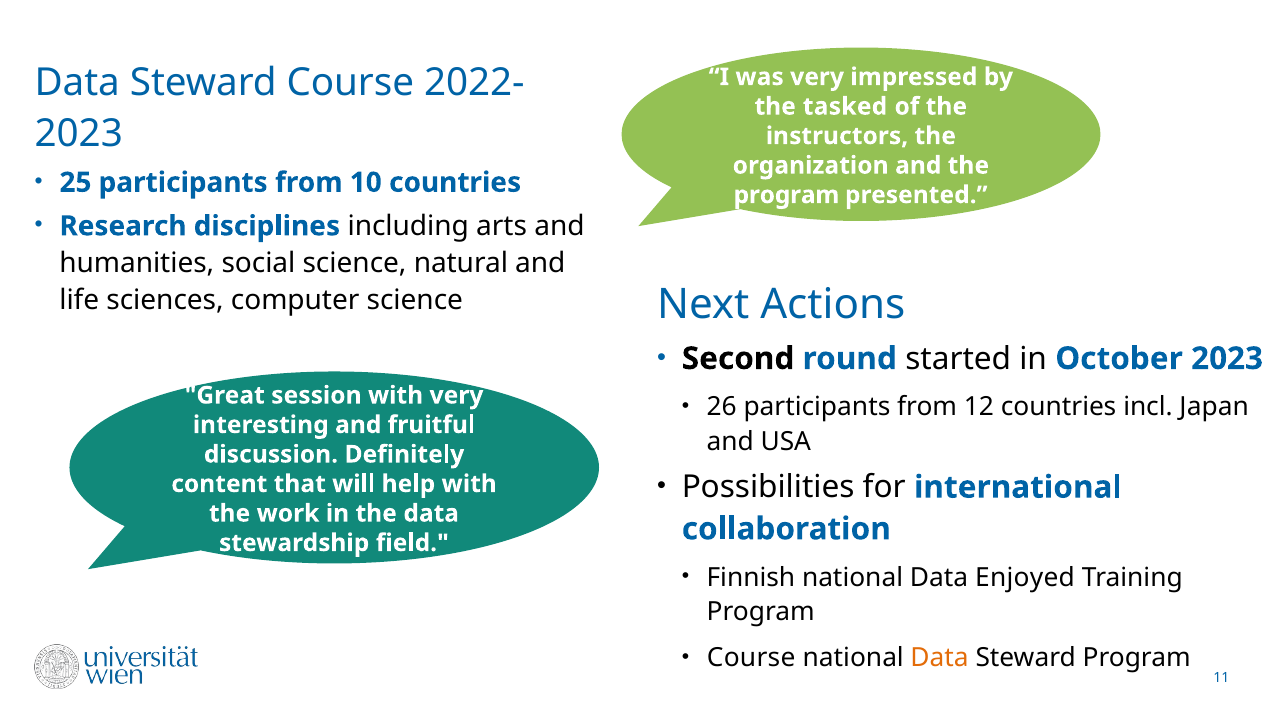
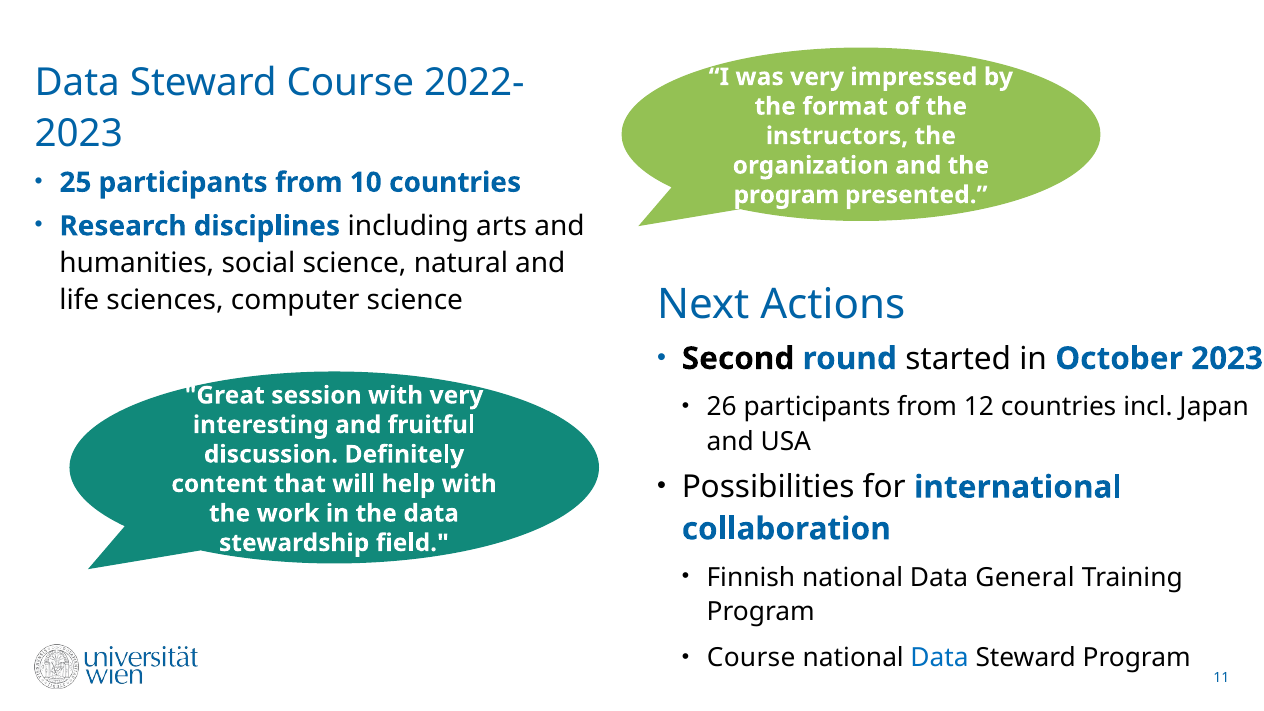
tasked: tasked -> format
Enjoyed: Enjoyed -> General
Data at (940, 658) colour: orange -> blue
